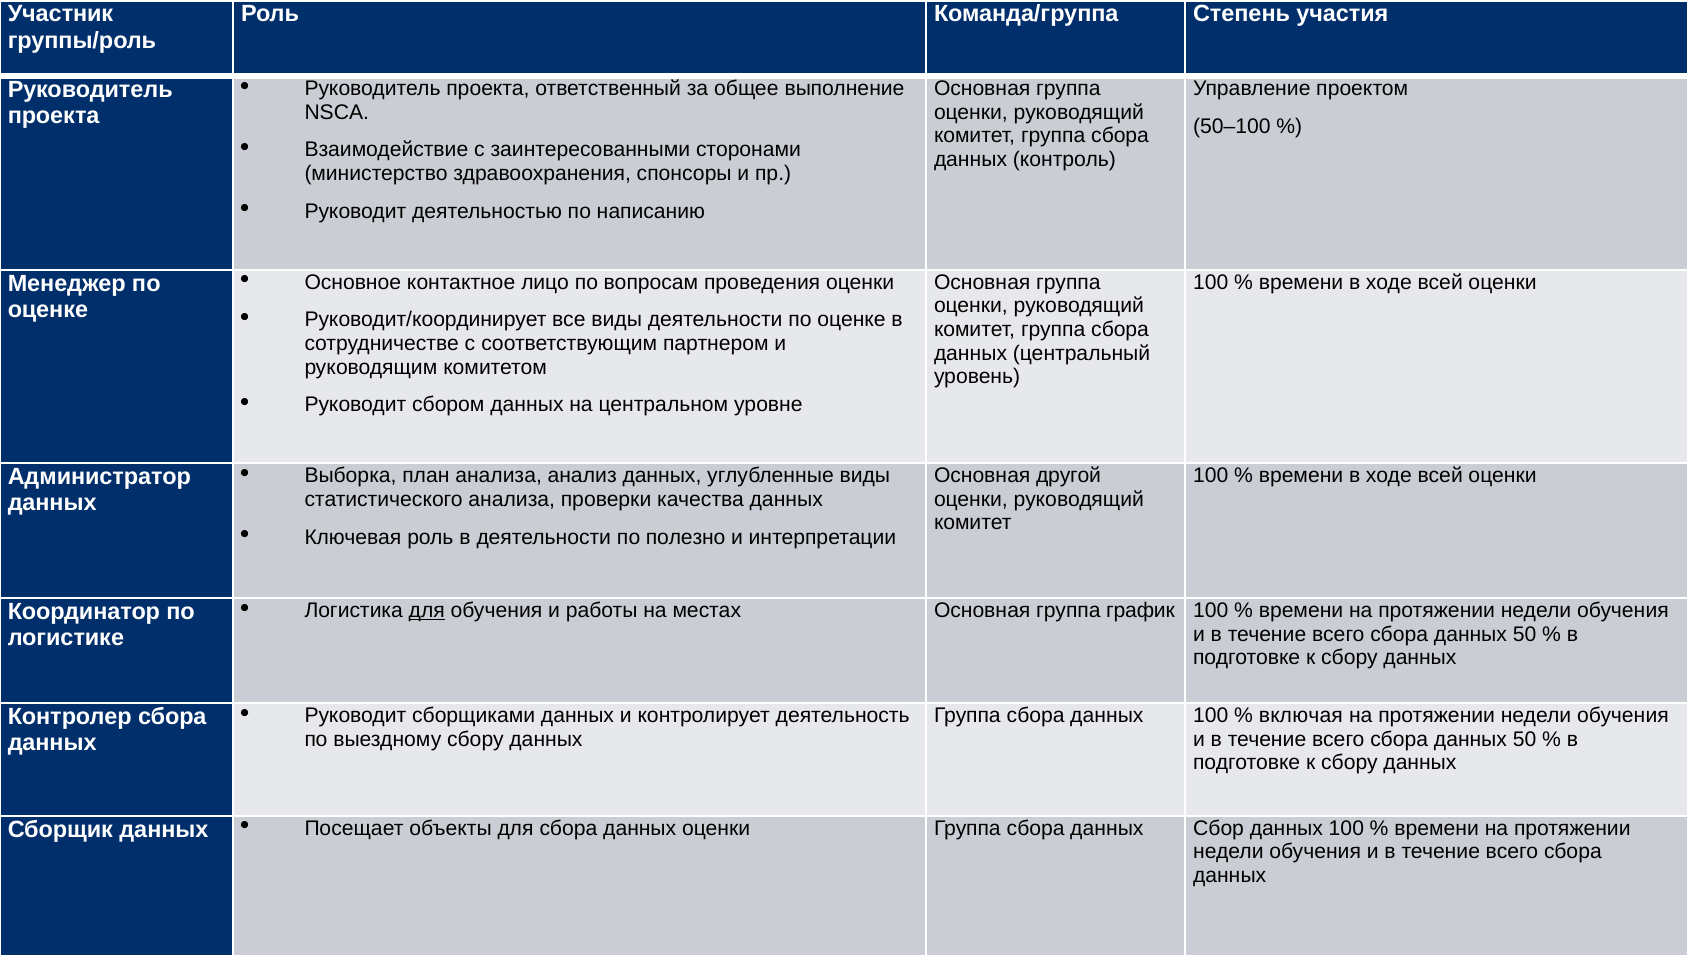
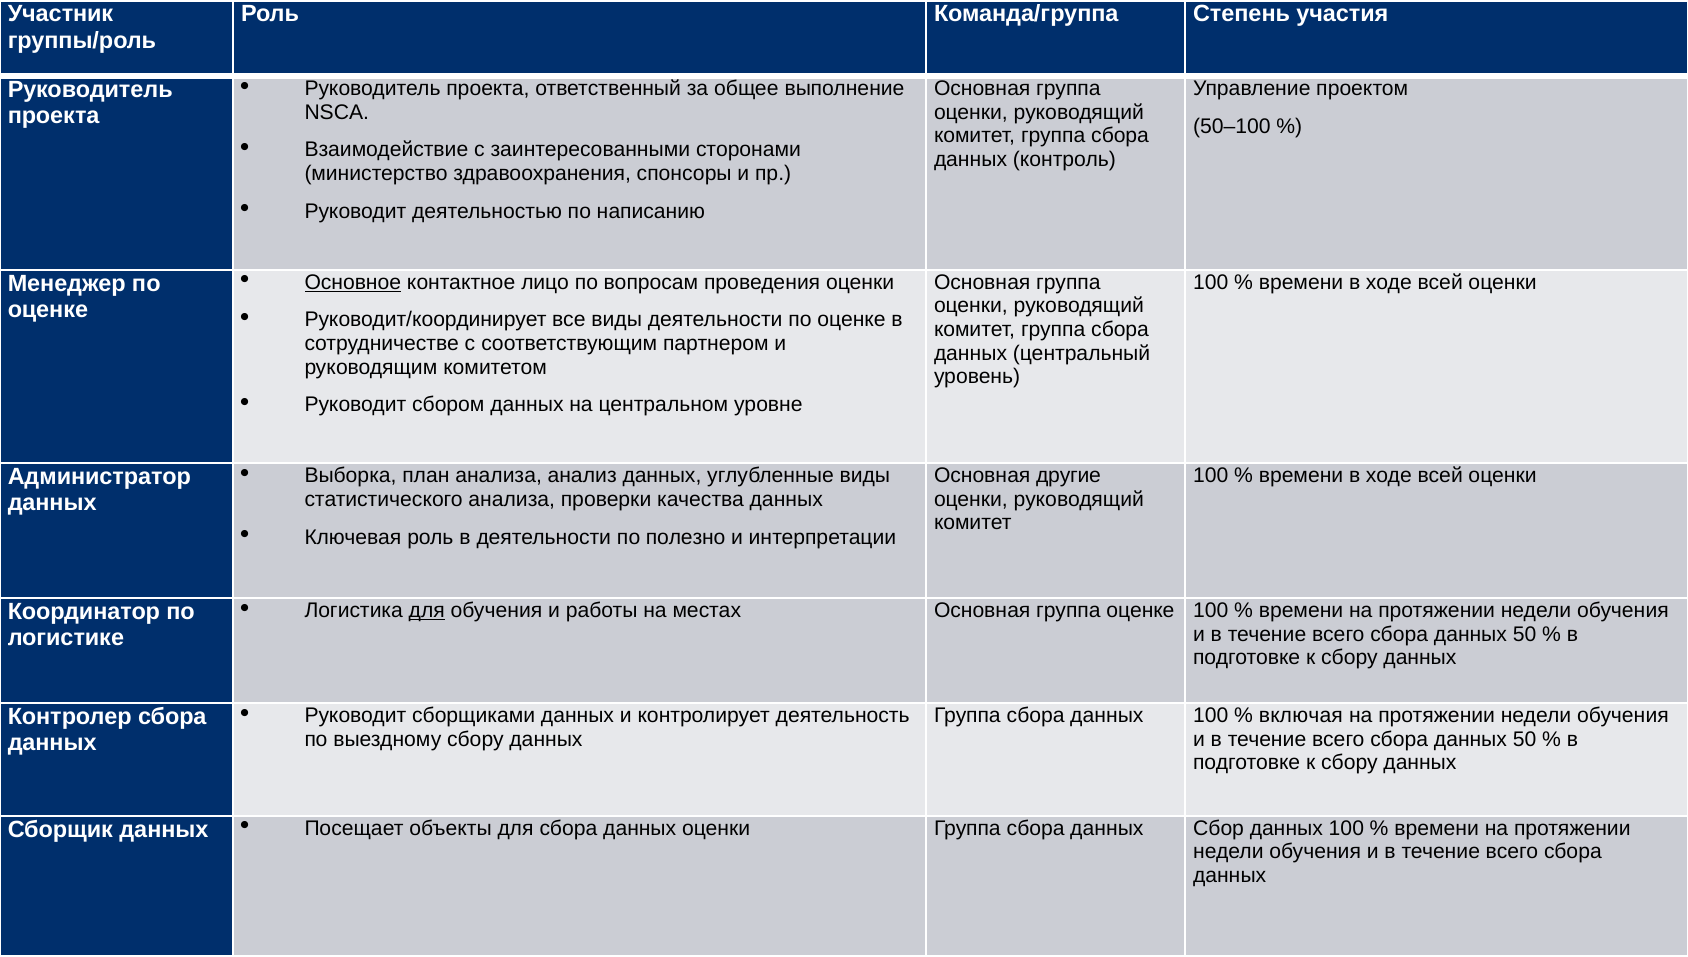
Основное underline: none -> present
другой: другой -> другие
группа график: график -> оценке
